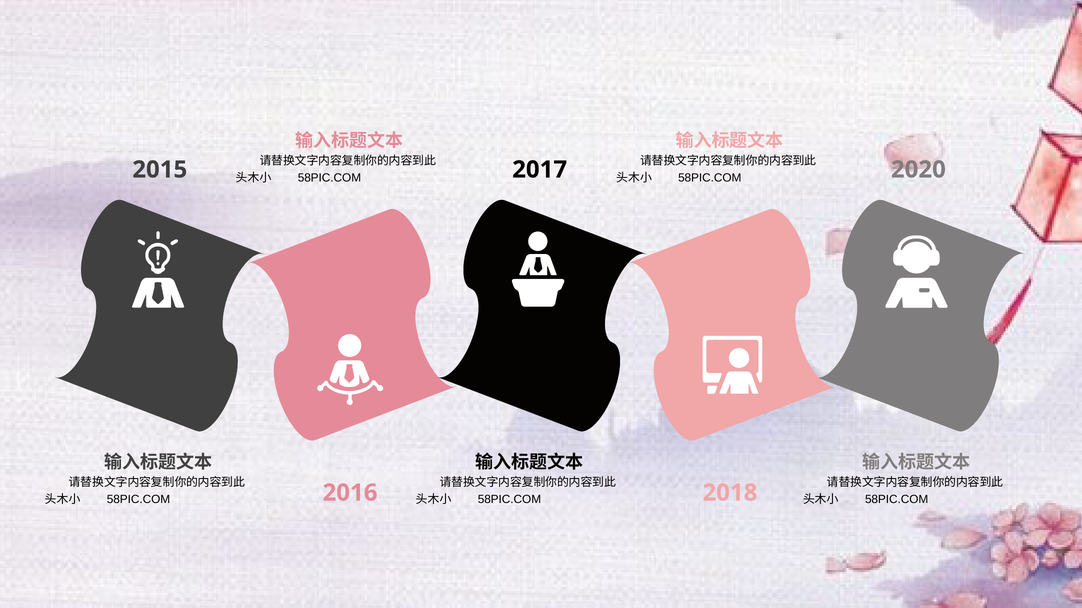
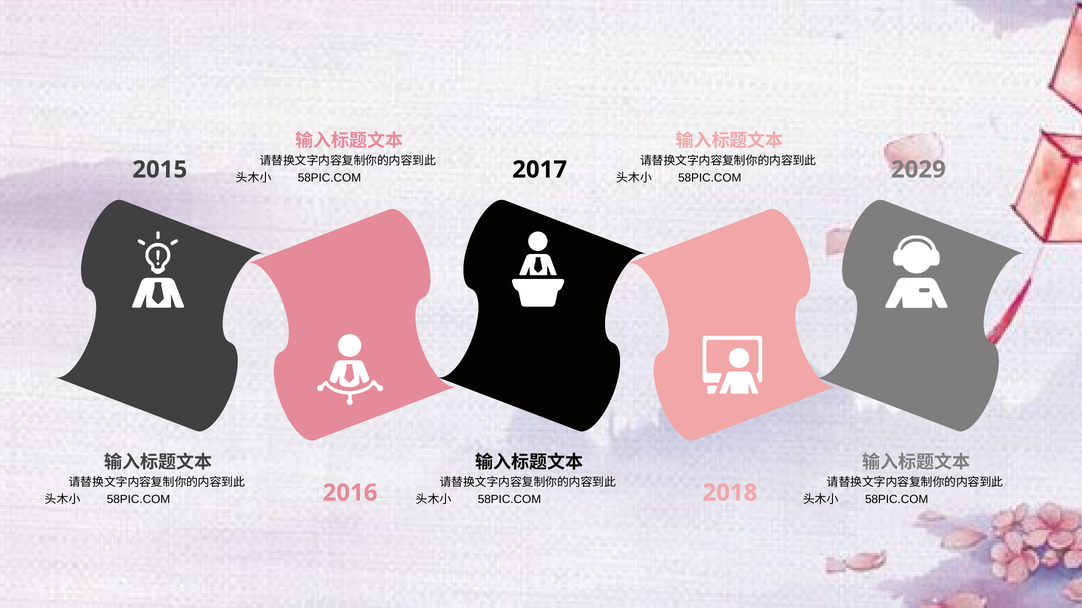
2020: 2020 -> 2029
